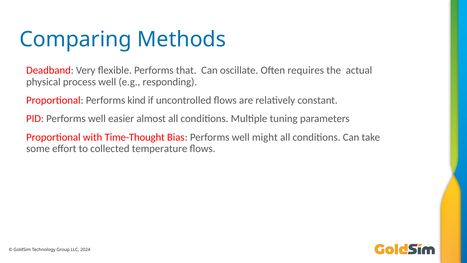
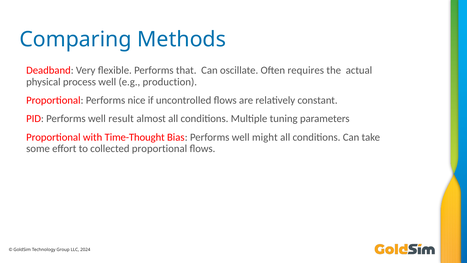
responding: responding -> production
kind: kind -> nice
easier: easier -> result
collected temperature: temperature -> proportional
